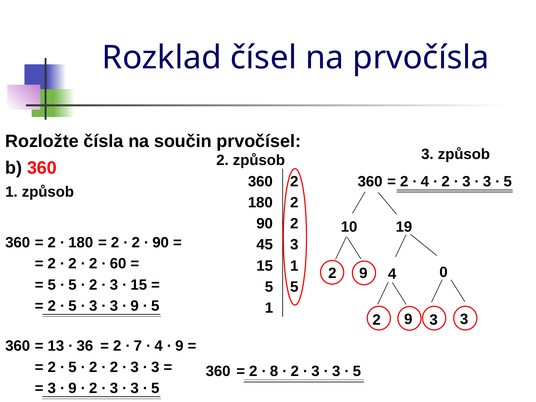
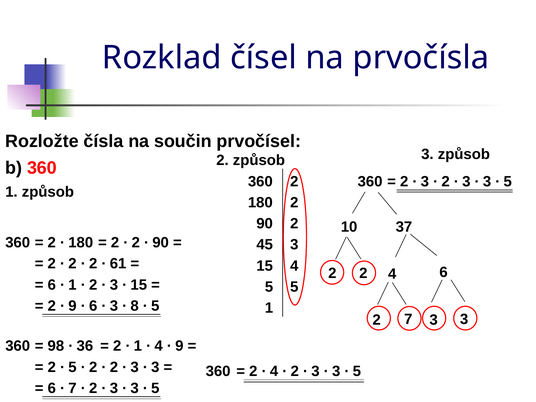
4 at (425, 181): 4 -> 3
19: 19 -> 37
60: 60 -> 61
15 1: 1 -> 4
9 at (363, 273): 9 -> 2
4 0: 0 -> 6
5 at (52, 285): 5 -> 6
5 at (72, 285): 5 -> 1
5 at (72, 306): 5 -> 9
3 at (93, 306): 3 -> 6
9 at (135, 306): 9 -> 8
9 at (408, 319): 9 -> 7
13: 13 -> 98
7 at (138, 346): 7 -> 1
8 at (274, 371): 8 -> 4
3 at (52, 388): 3 -> 6
9 at (72, 388): 9 -> 7
